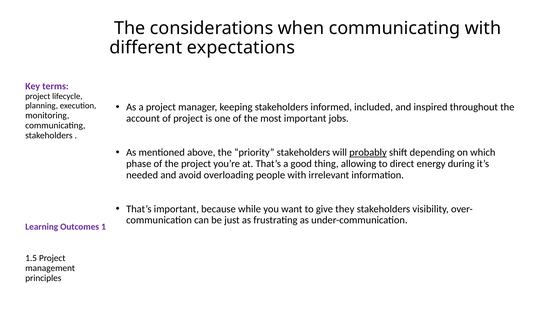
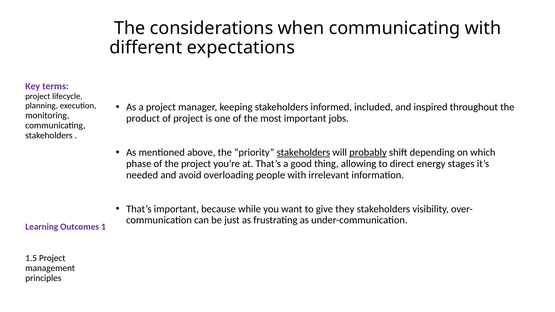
account: account -> product
stakeholders at (303, 153) underline: none -> present
during: during -> stages
